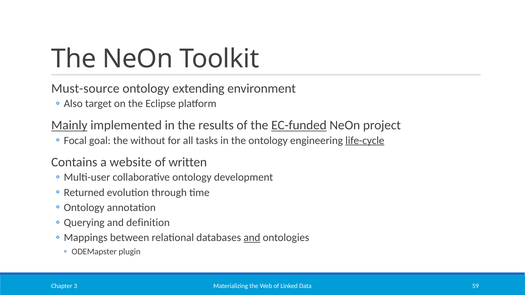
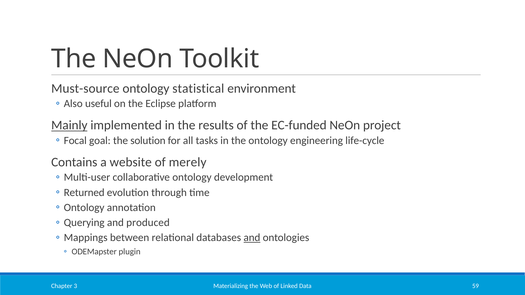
extending: extending -> statistical
target: target -> useful
EC-funded underline: present -> none
without: without -> solution
life-cycle underline: present -> none
written: written -> merely
definition: definition -> produced
